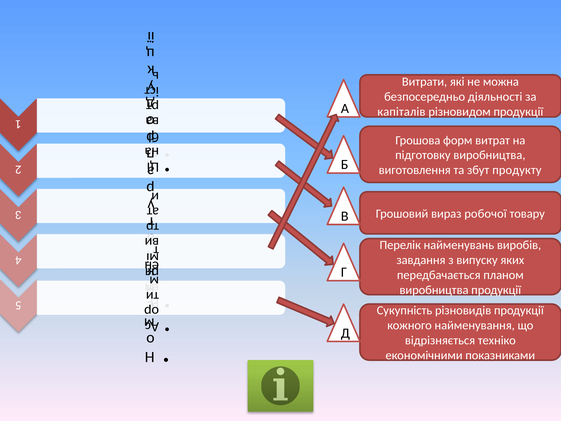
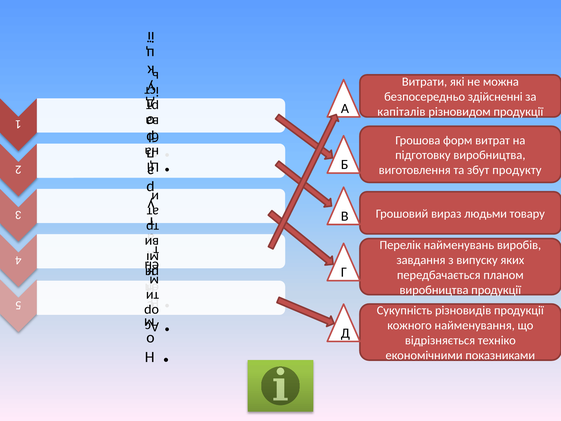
діяльності: діяльності -> здійсненні
робочої: робочої -> людьми
